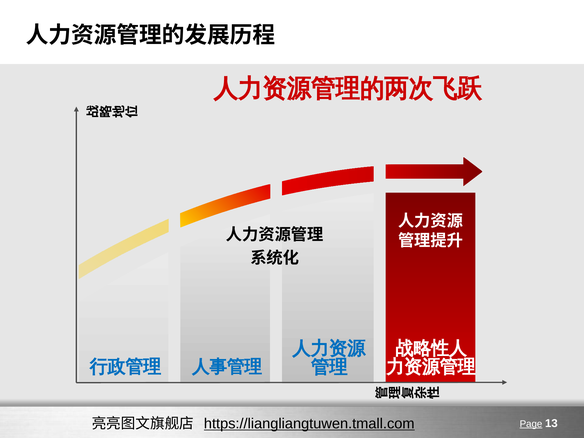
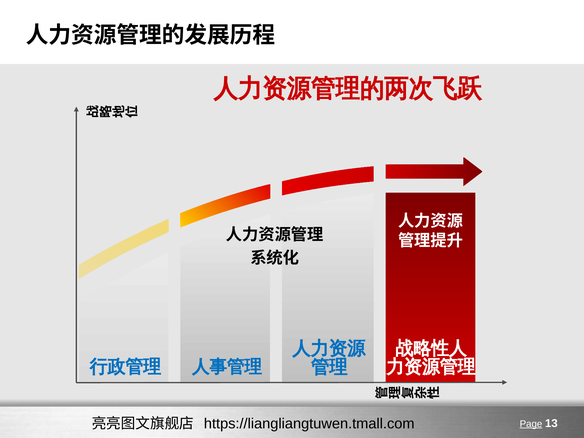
https://liangliangtuwen.tmall.com underline: present -> none
